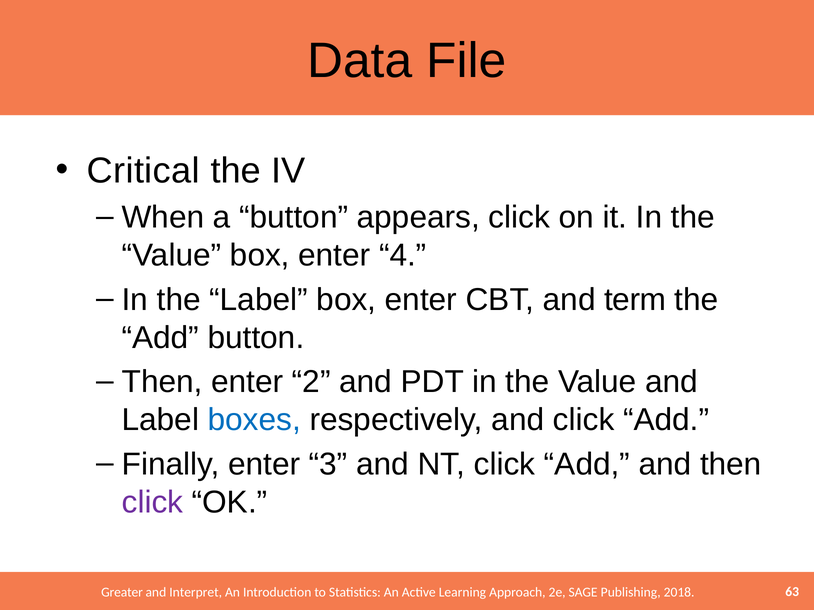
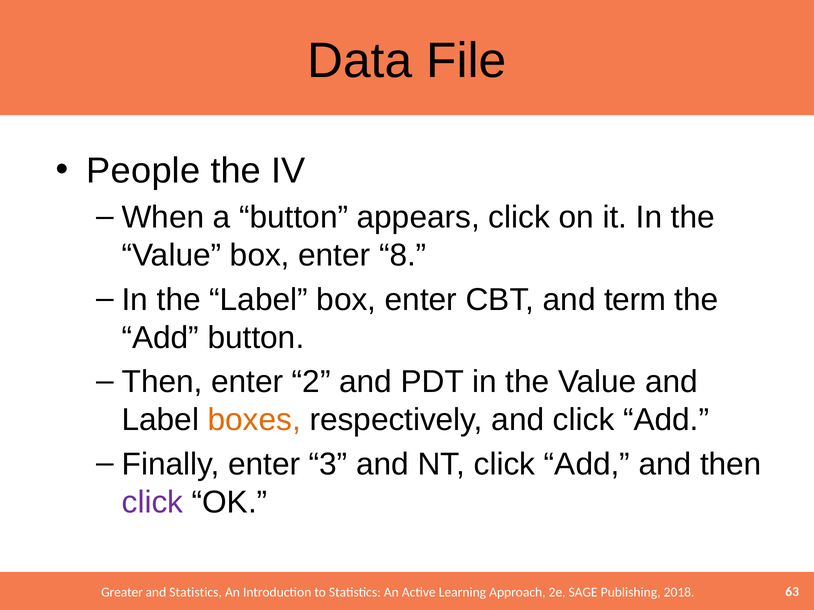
Critical: Critical -> People
4: 4 -> 8
boxes colour: blue -> orange
and Interpret: Interpret -> Statistics
